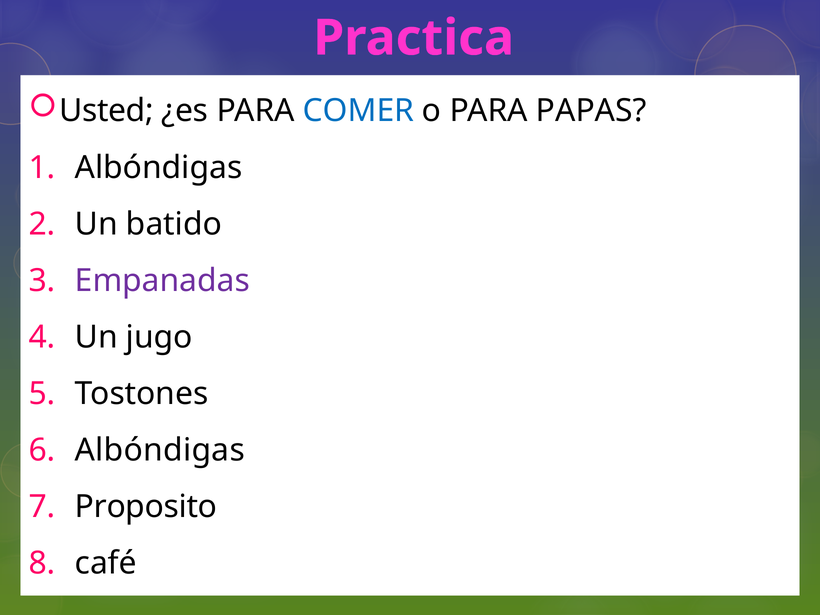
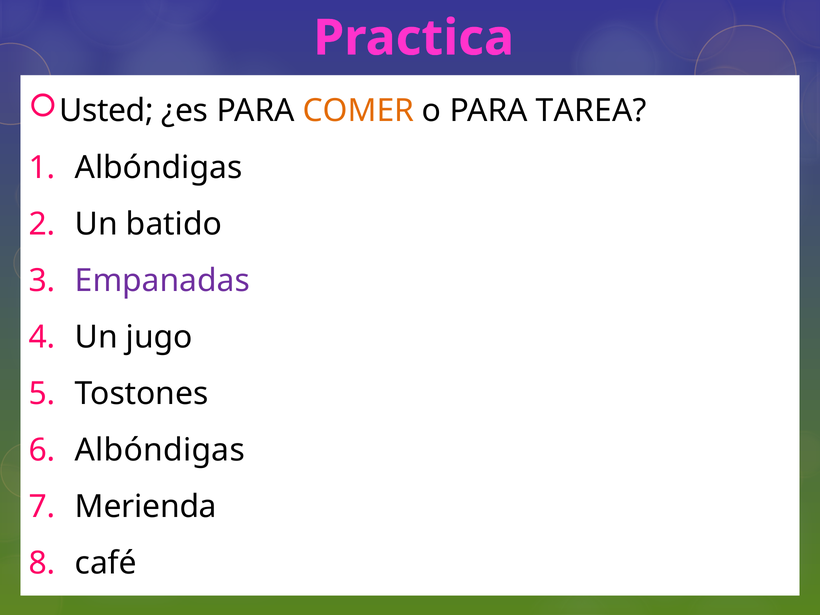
COMER colour: blue -> orange
PAPAS: PAPAS -> TAREA
Proposito: Proposito -> Merienda
